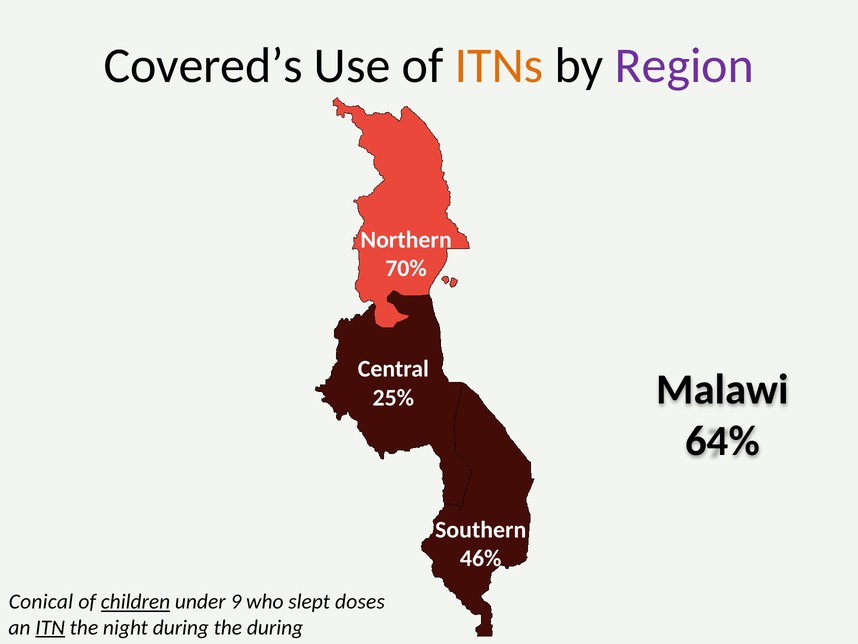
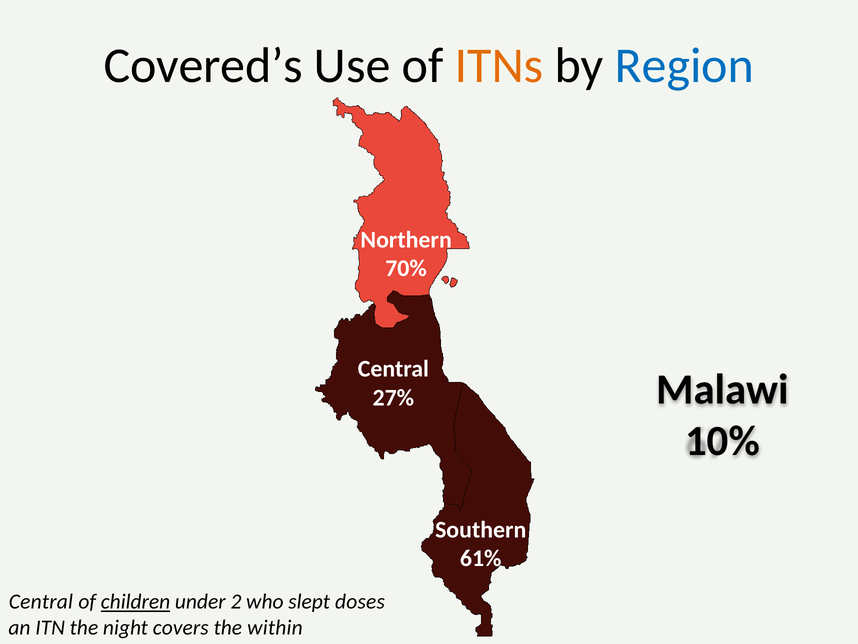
Region colour: purple -> blue
25%: 25% -> 27%
64%: 64% -> 10%
46%: 46% -> 61%
Conical at (41, 601): Conical -> Central
9: 9 -> 2
ITN underline: present -> none
night during: during -> covers
the during: during -> within
